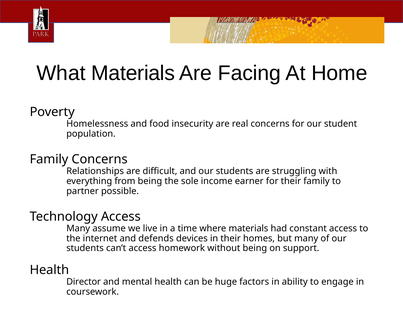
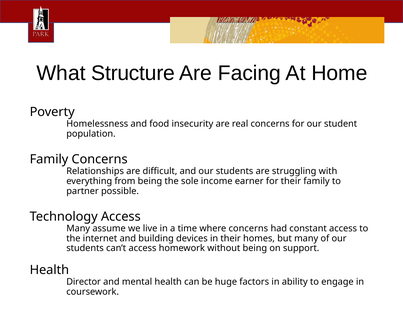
What Materials: Materials -> Structure
where materials: materials -> concerns
defends: defends -> building
